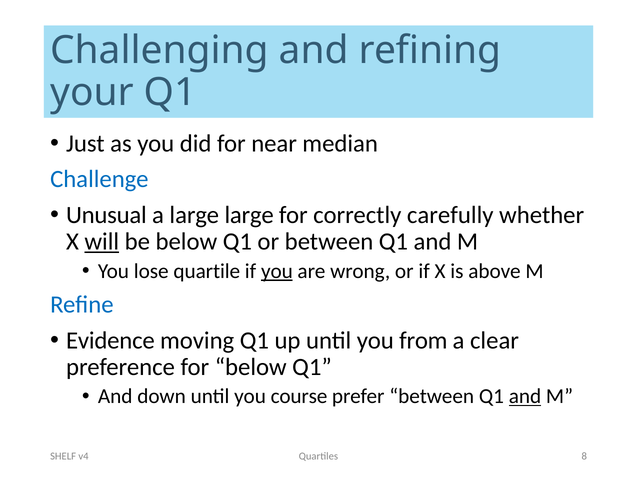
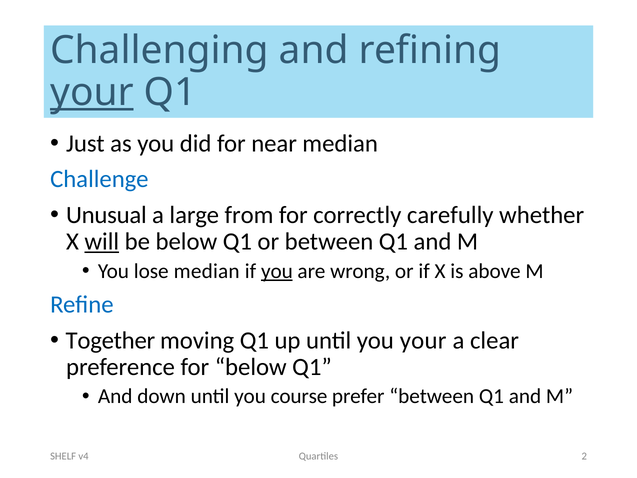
your at (92, 92) underline: none -> present
large large: large -> from
lose quartile: quartile -> median
Evidence: Evidence -> Together
you from: from -> your
and at (525, 396) underline: present -> none
8: 8 -> 2
